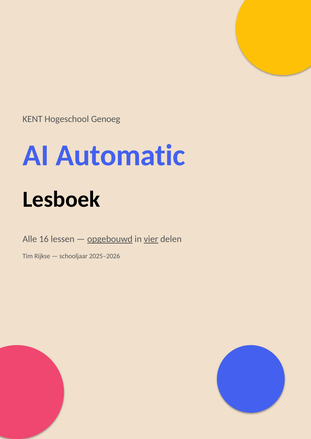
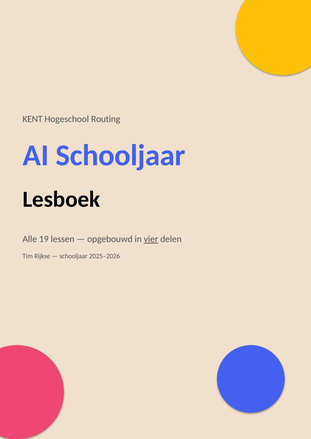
Genoeg: Genoeg -> Routing
AI Automatic: Automatic -> Schooljaar
16: 16 -> 19
opgebouwd underline: present -> none
